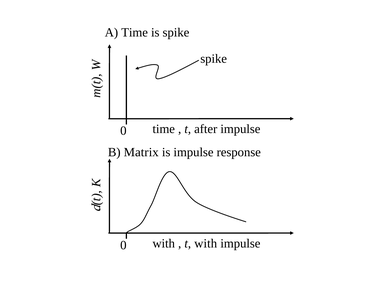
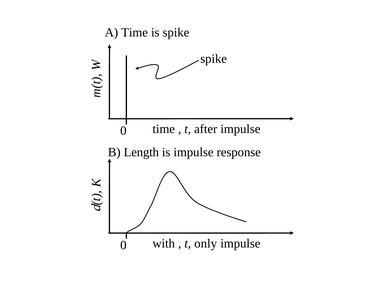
Matrix: Matrix -> Length
t with: with -> only
